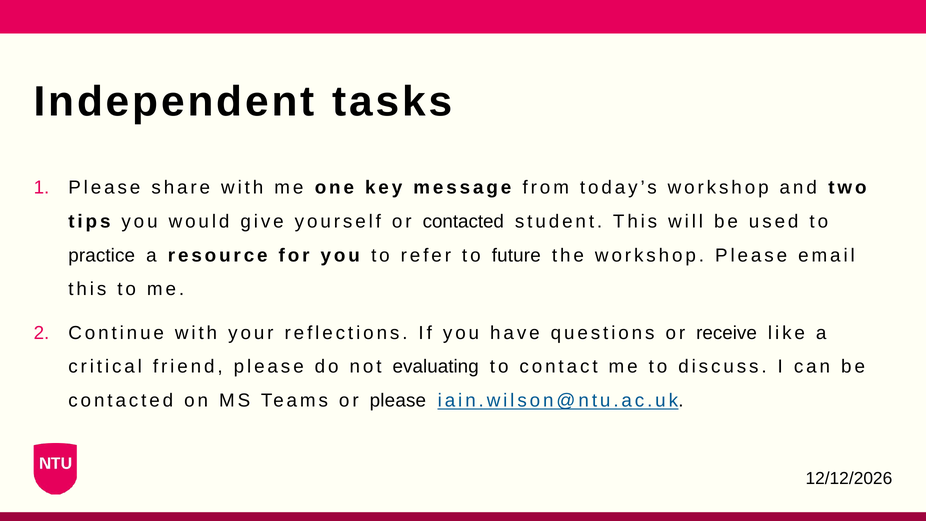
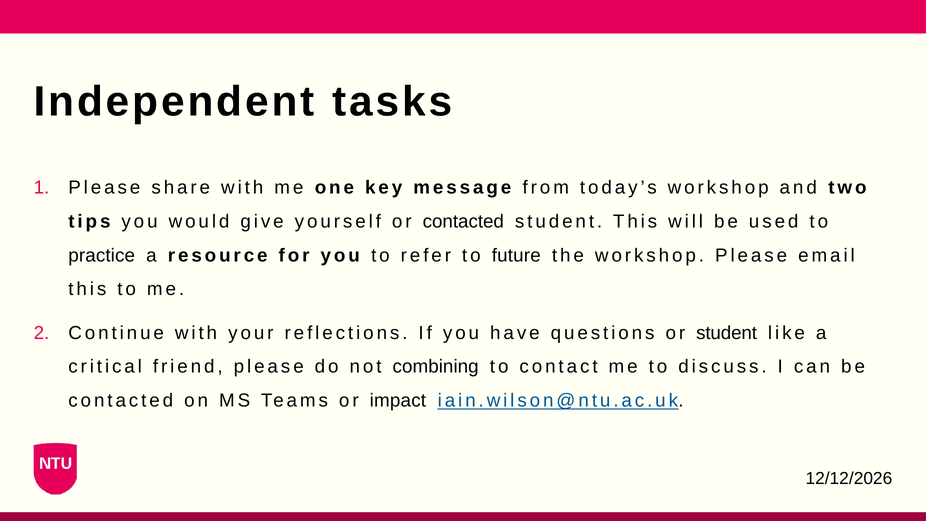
or receive: receive -> student
evaluating: evaluating -> combining
or please: please -> impact
